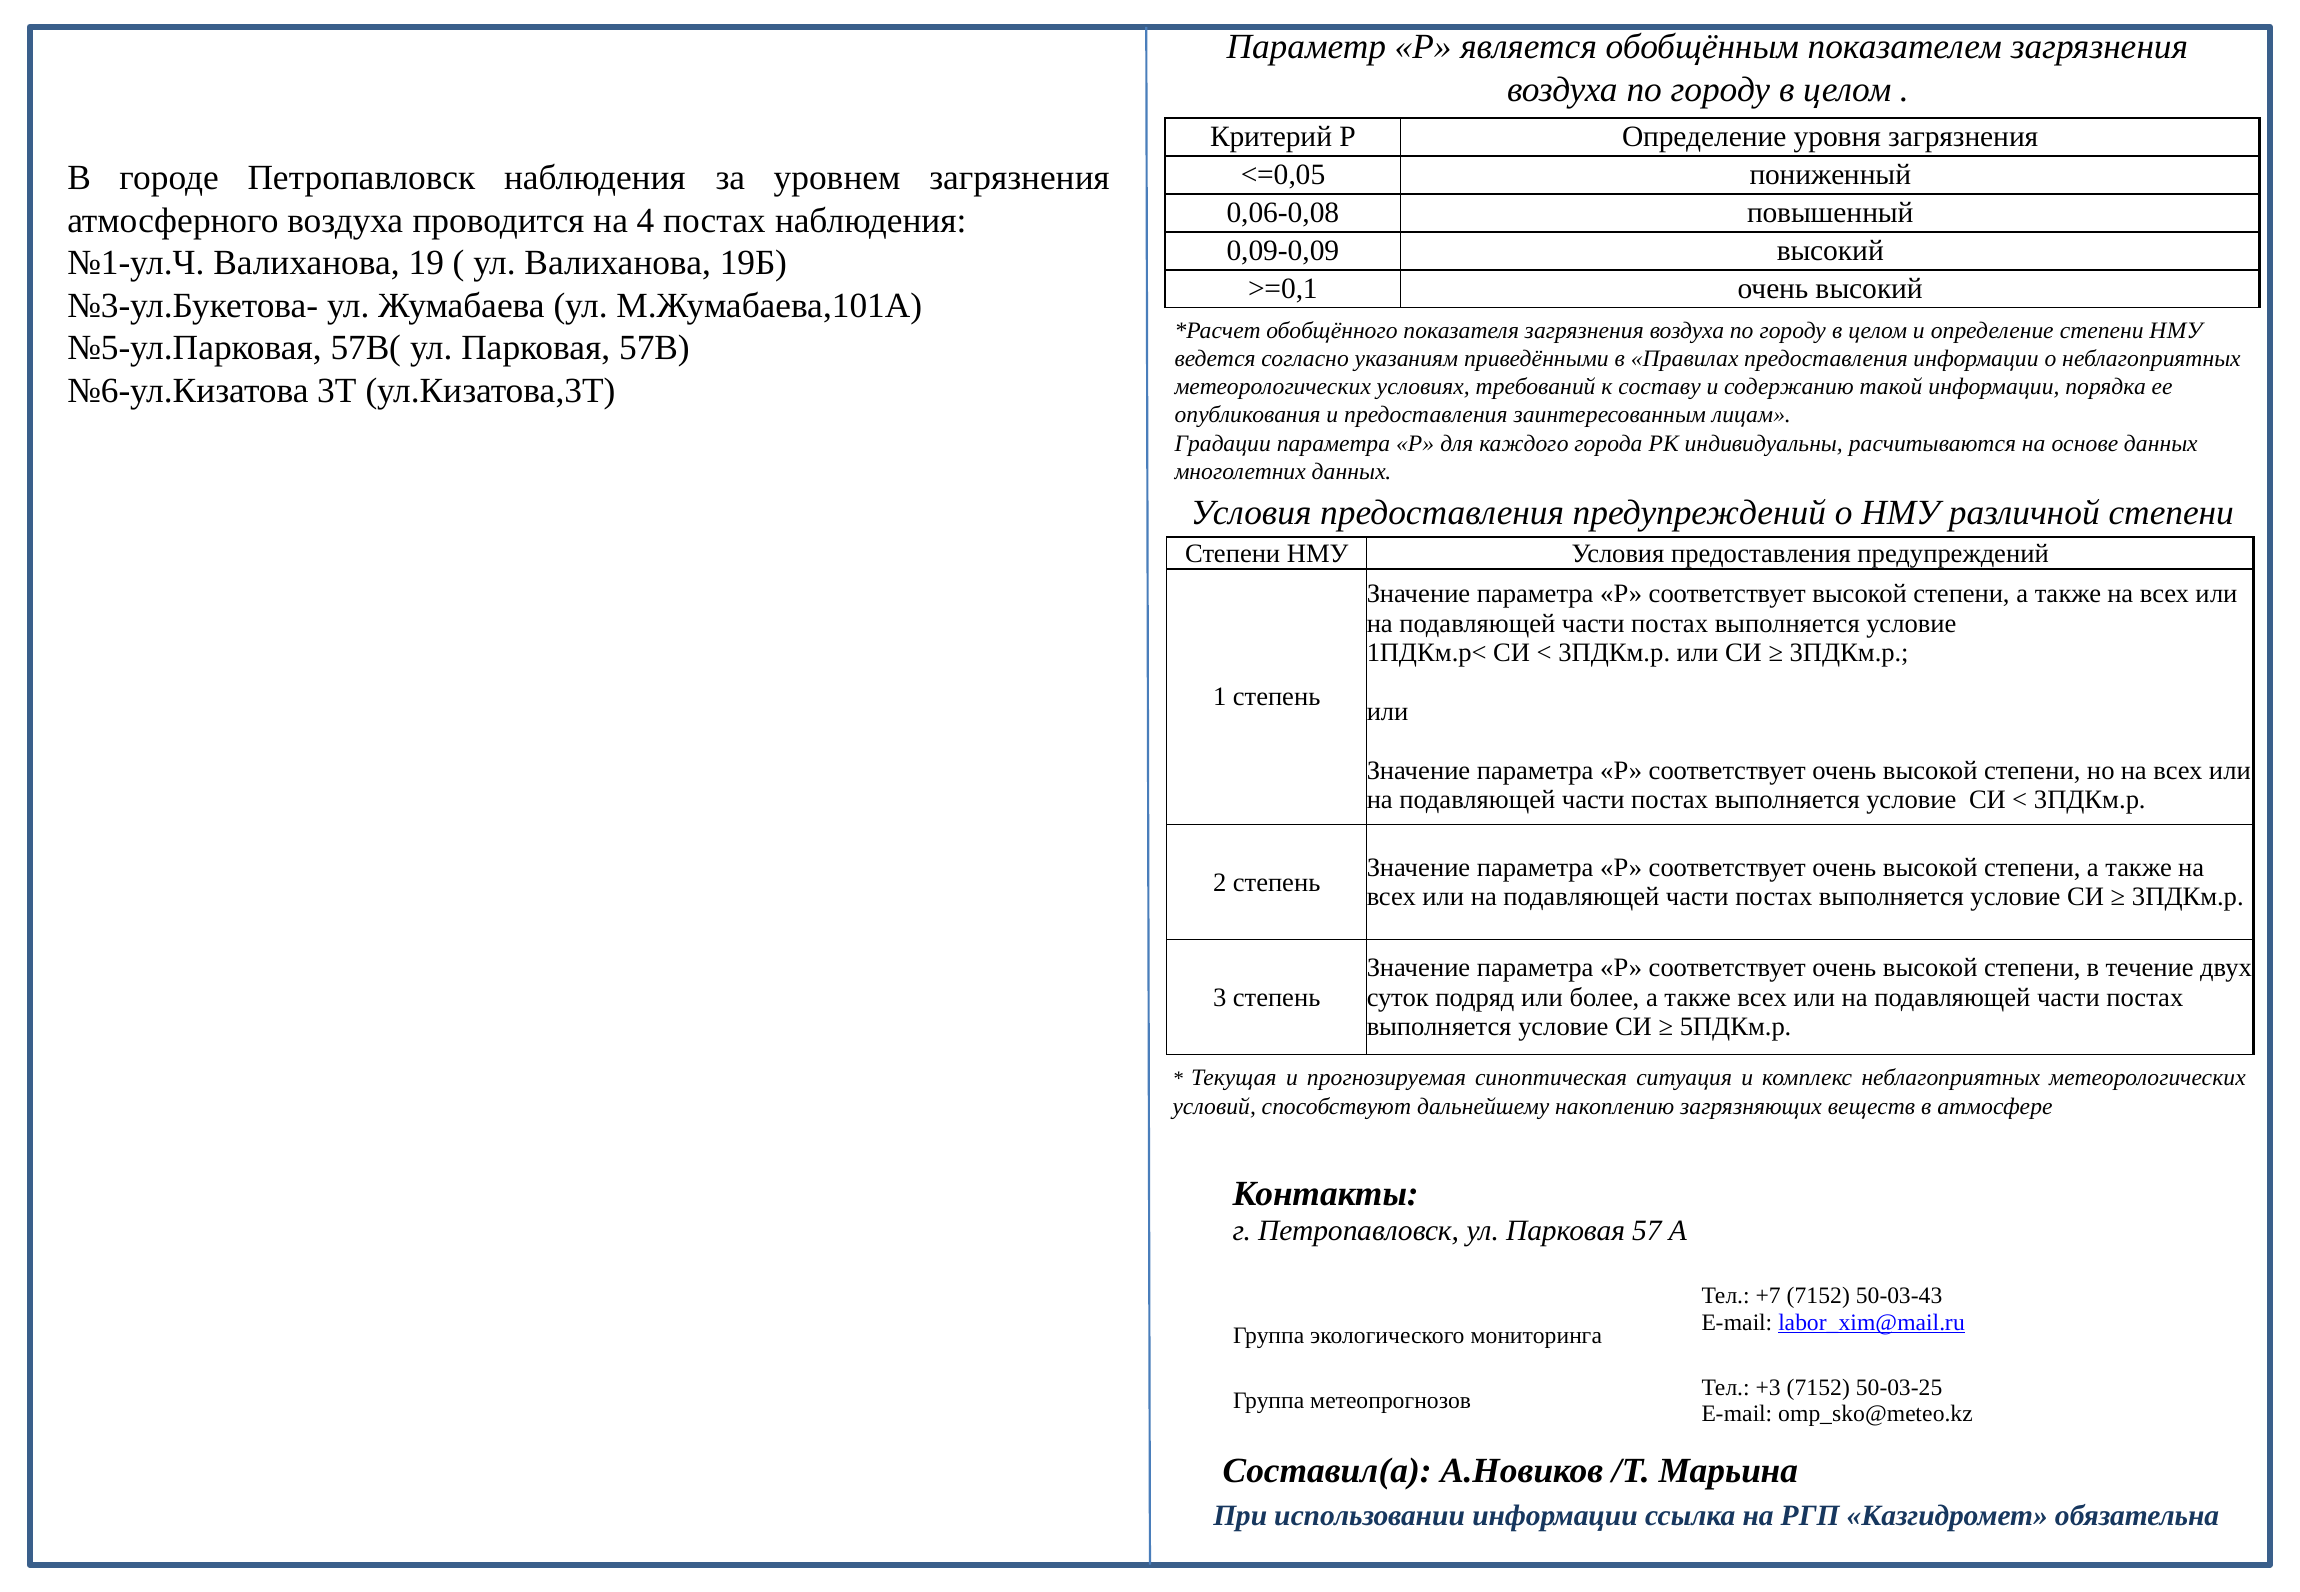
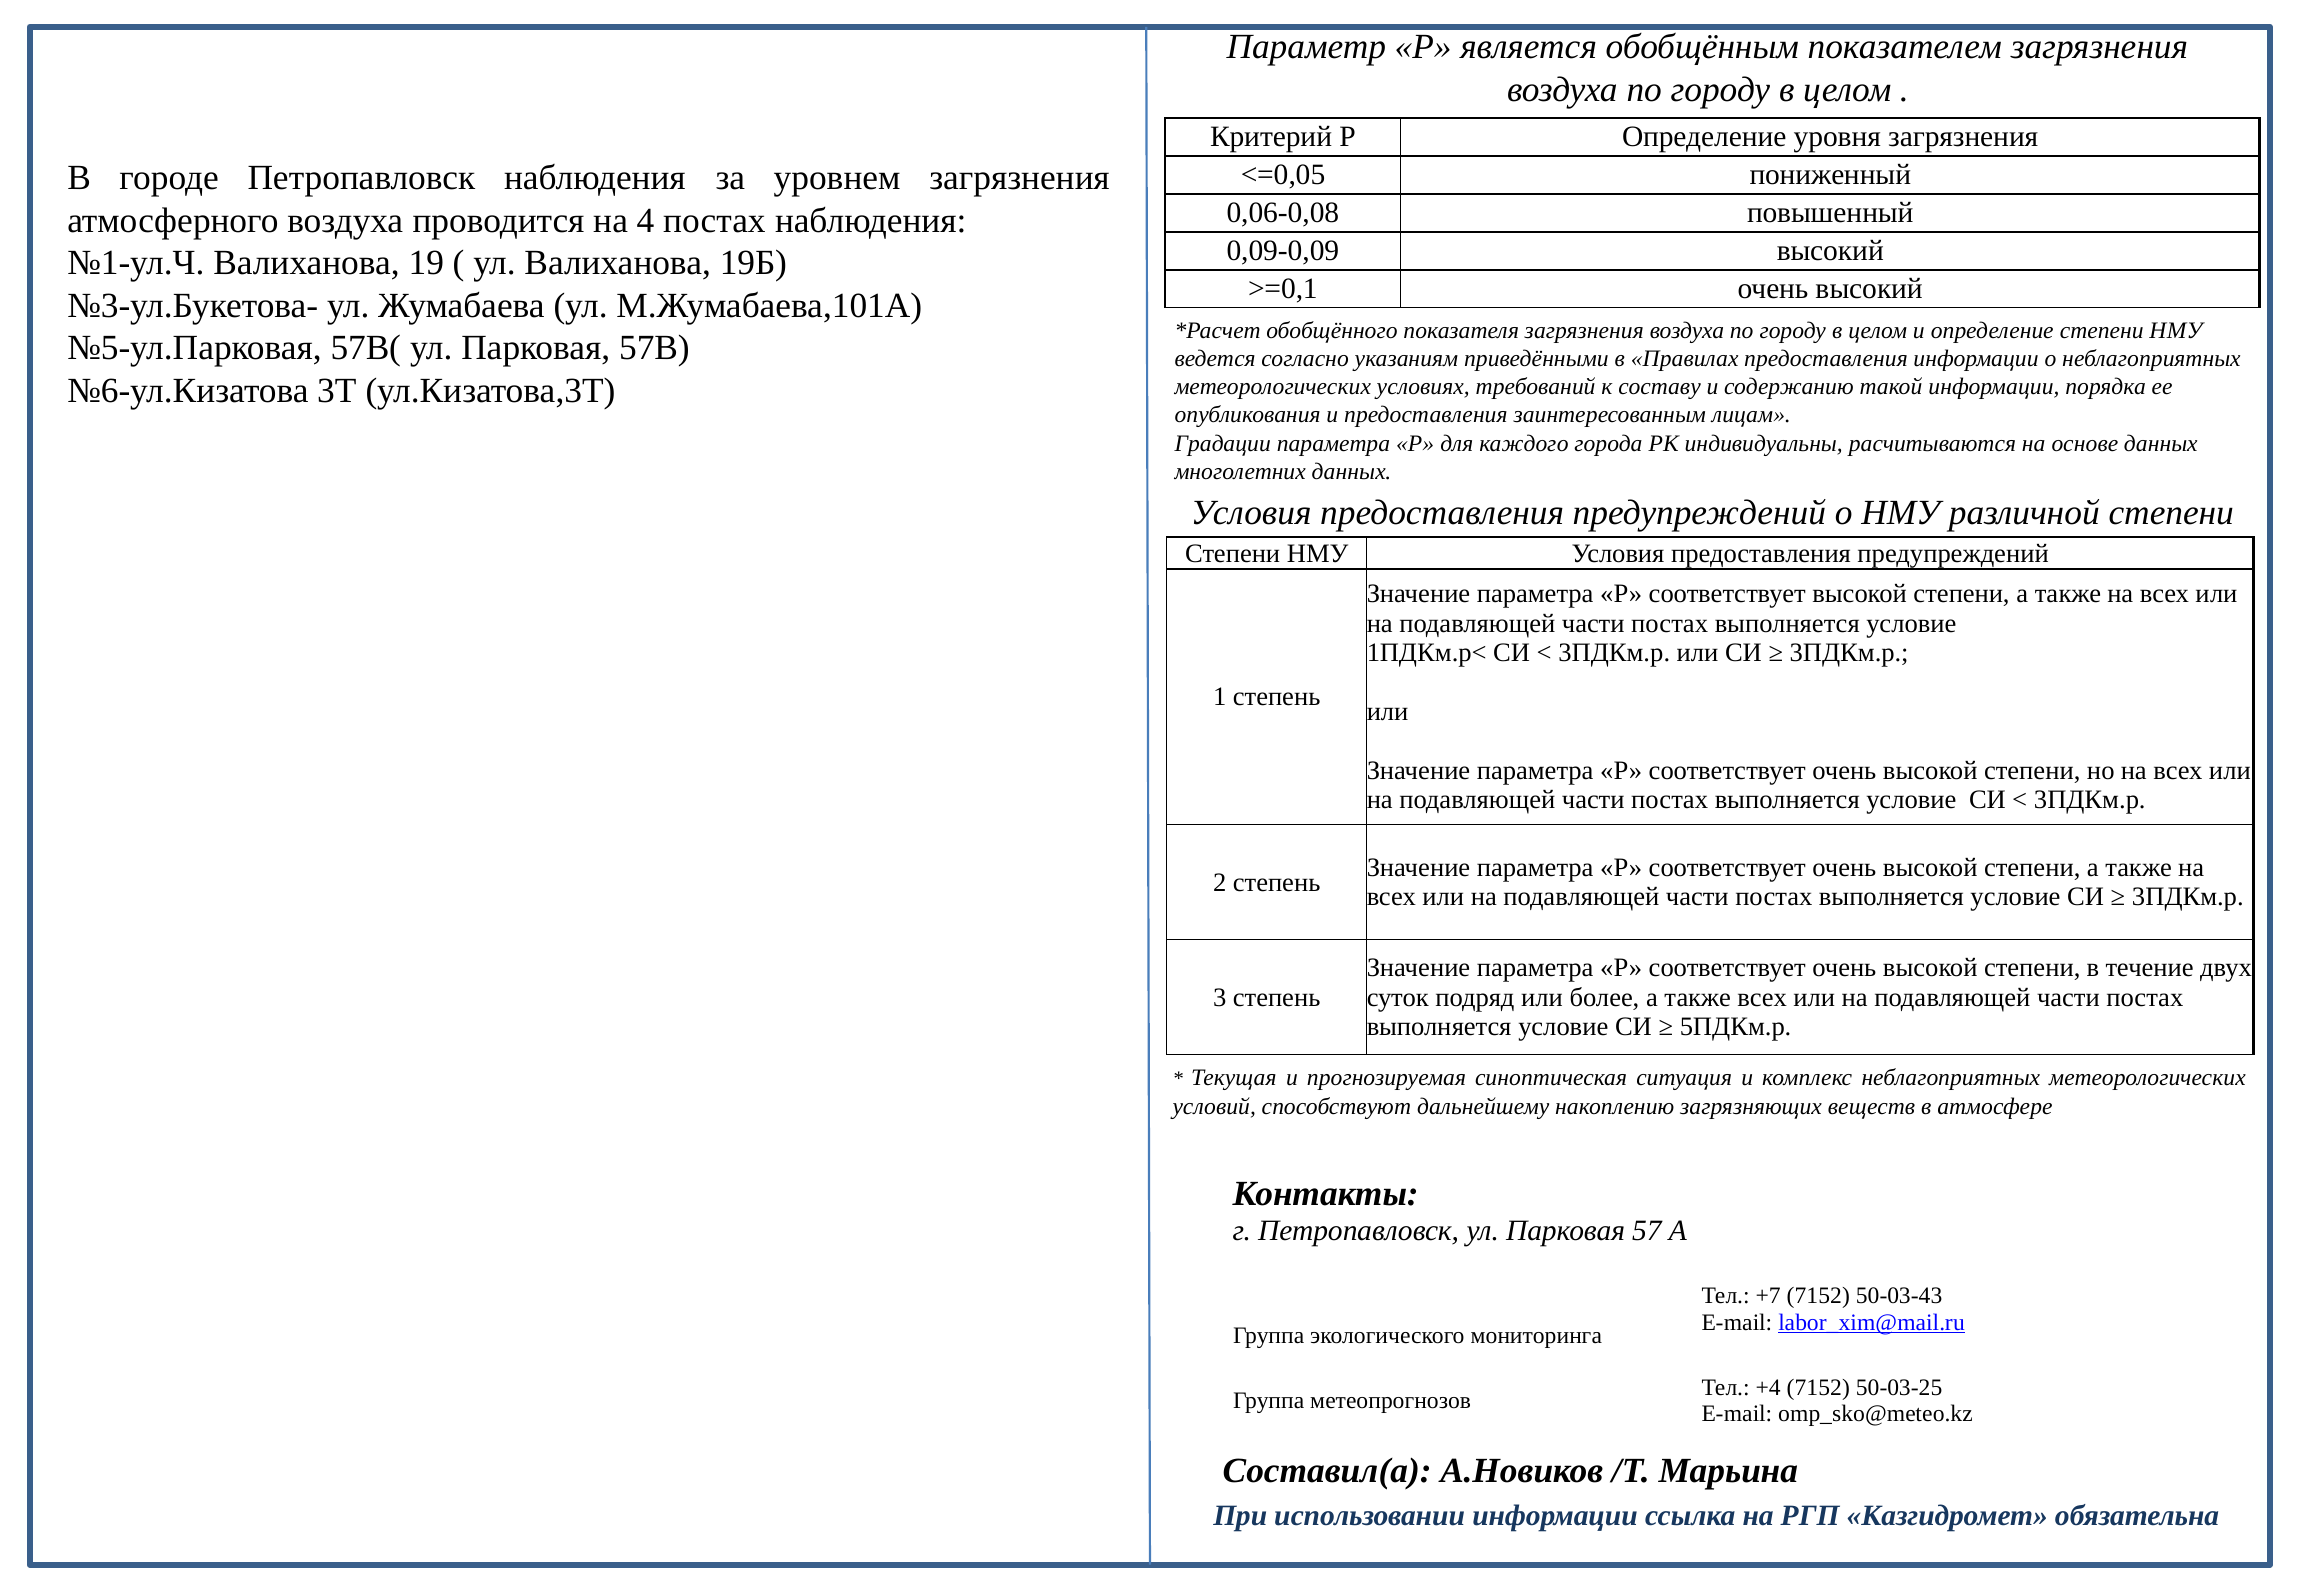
+3: +3 -> +4
